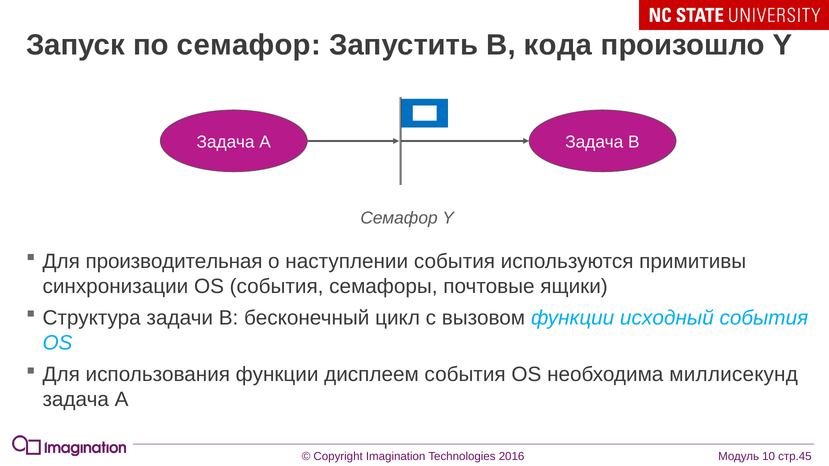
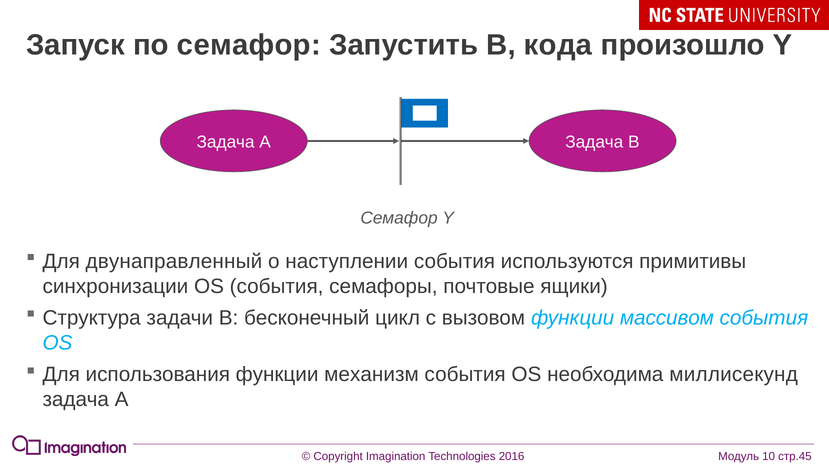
производительная: производительная -> двунаправленный
исходный: исходный -> массивом
дисплеем: дисплеем -> механизм
